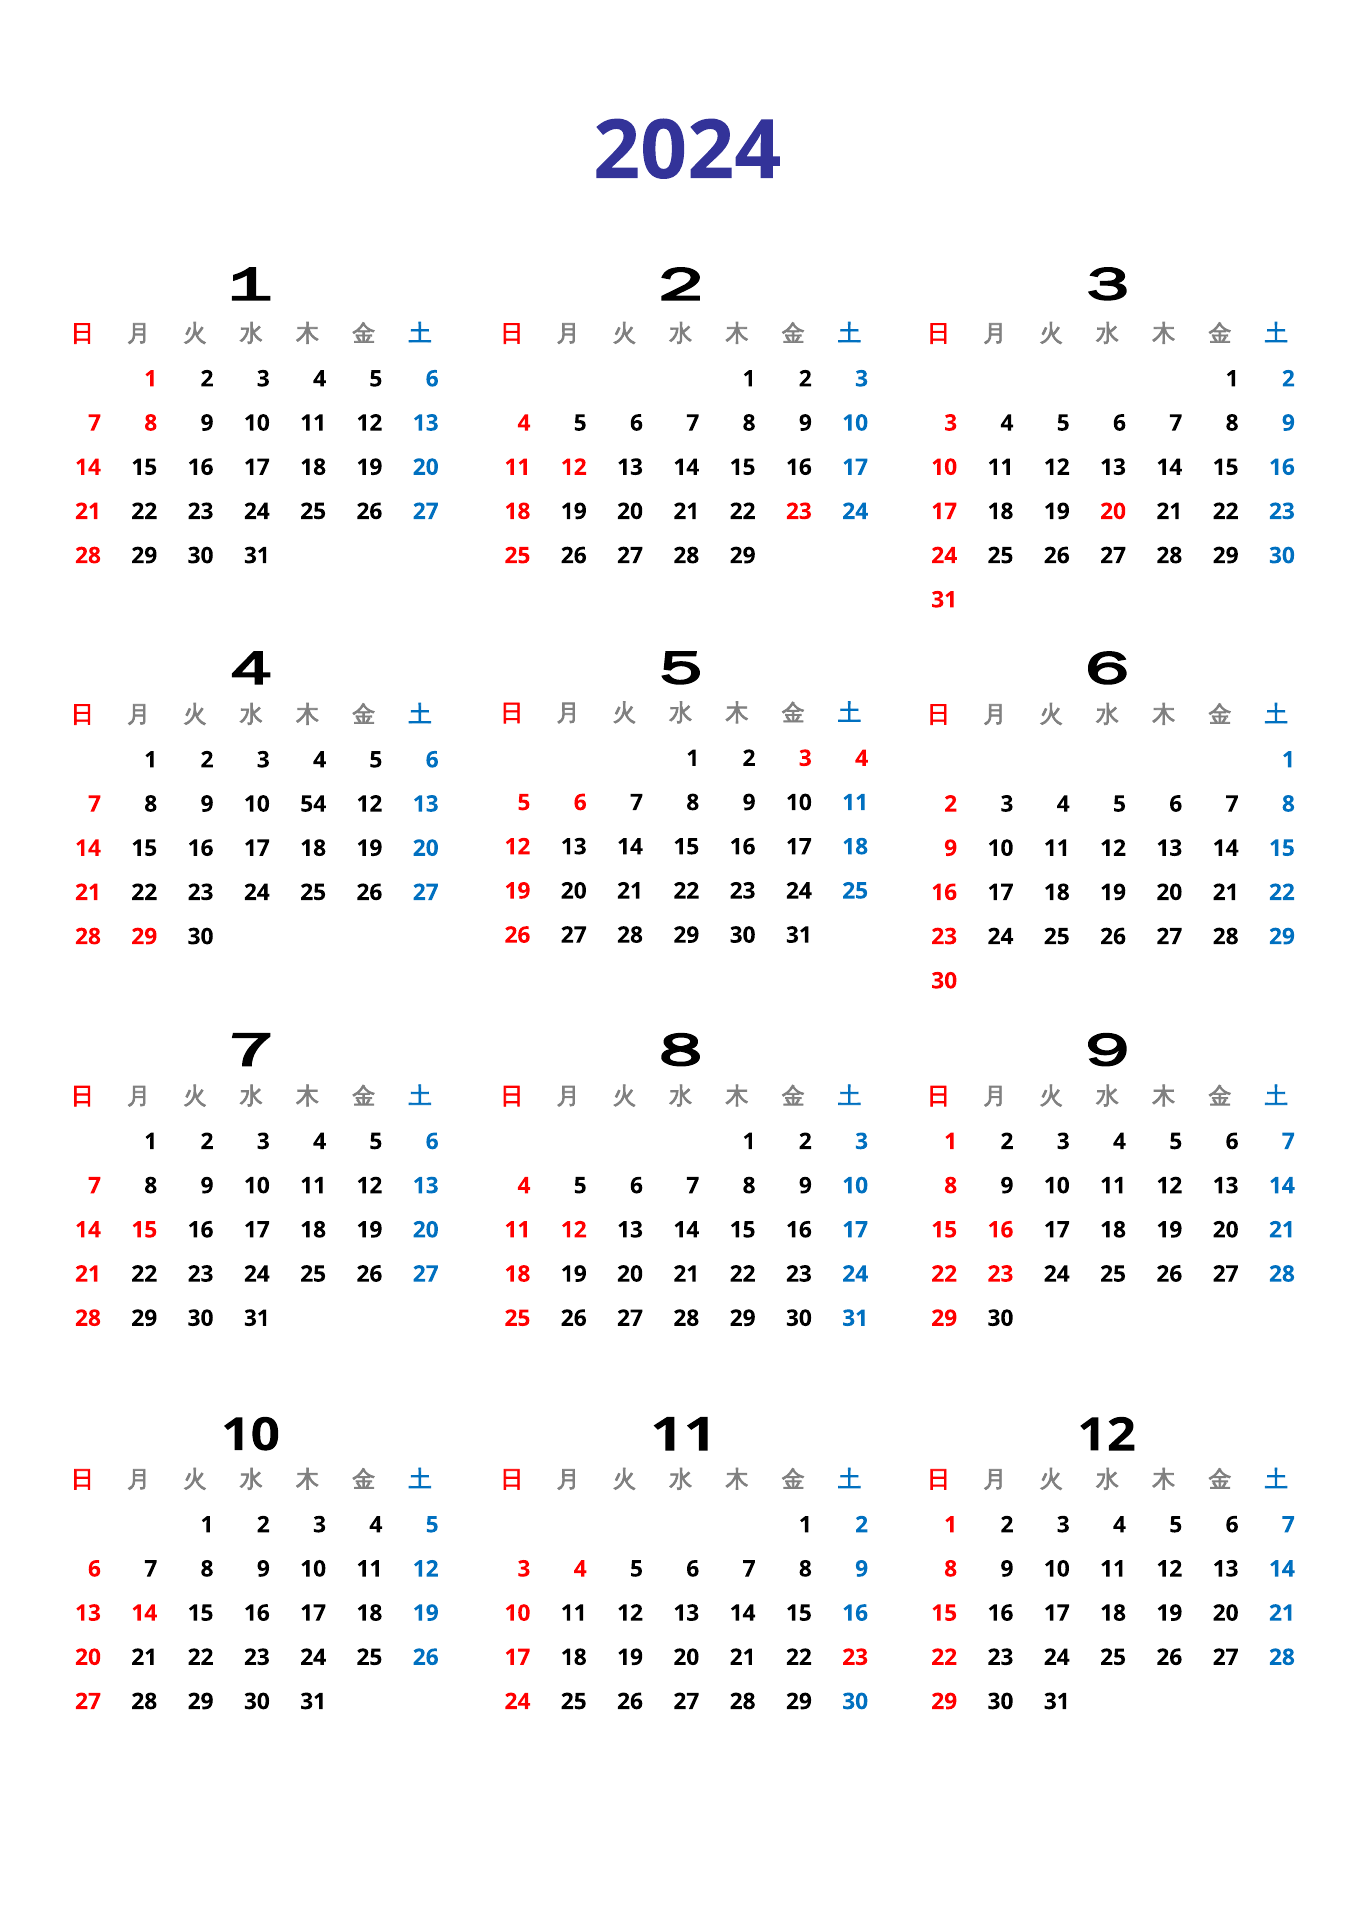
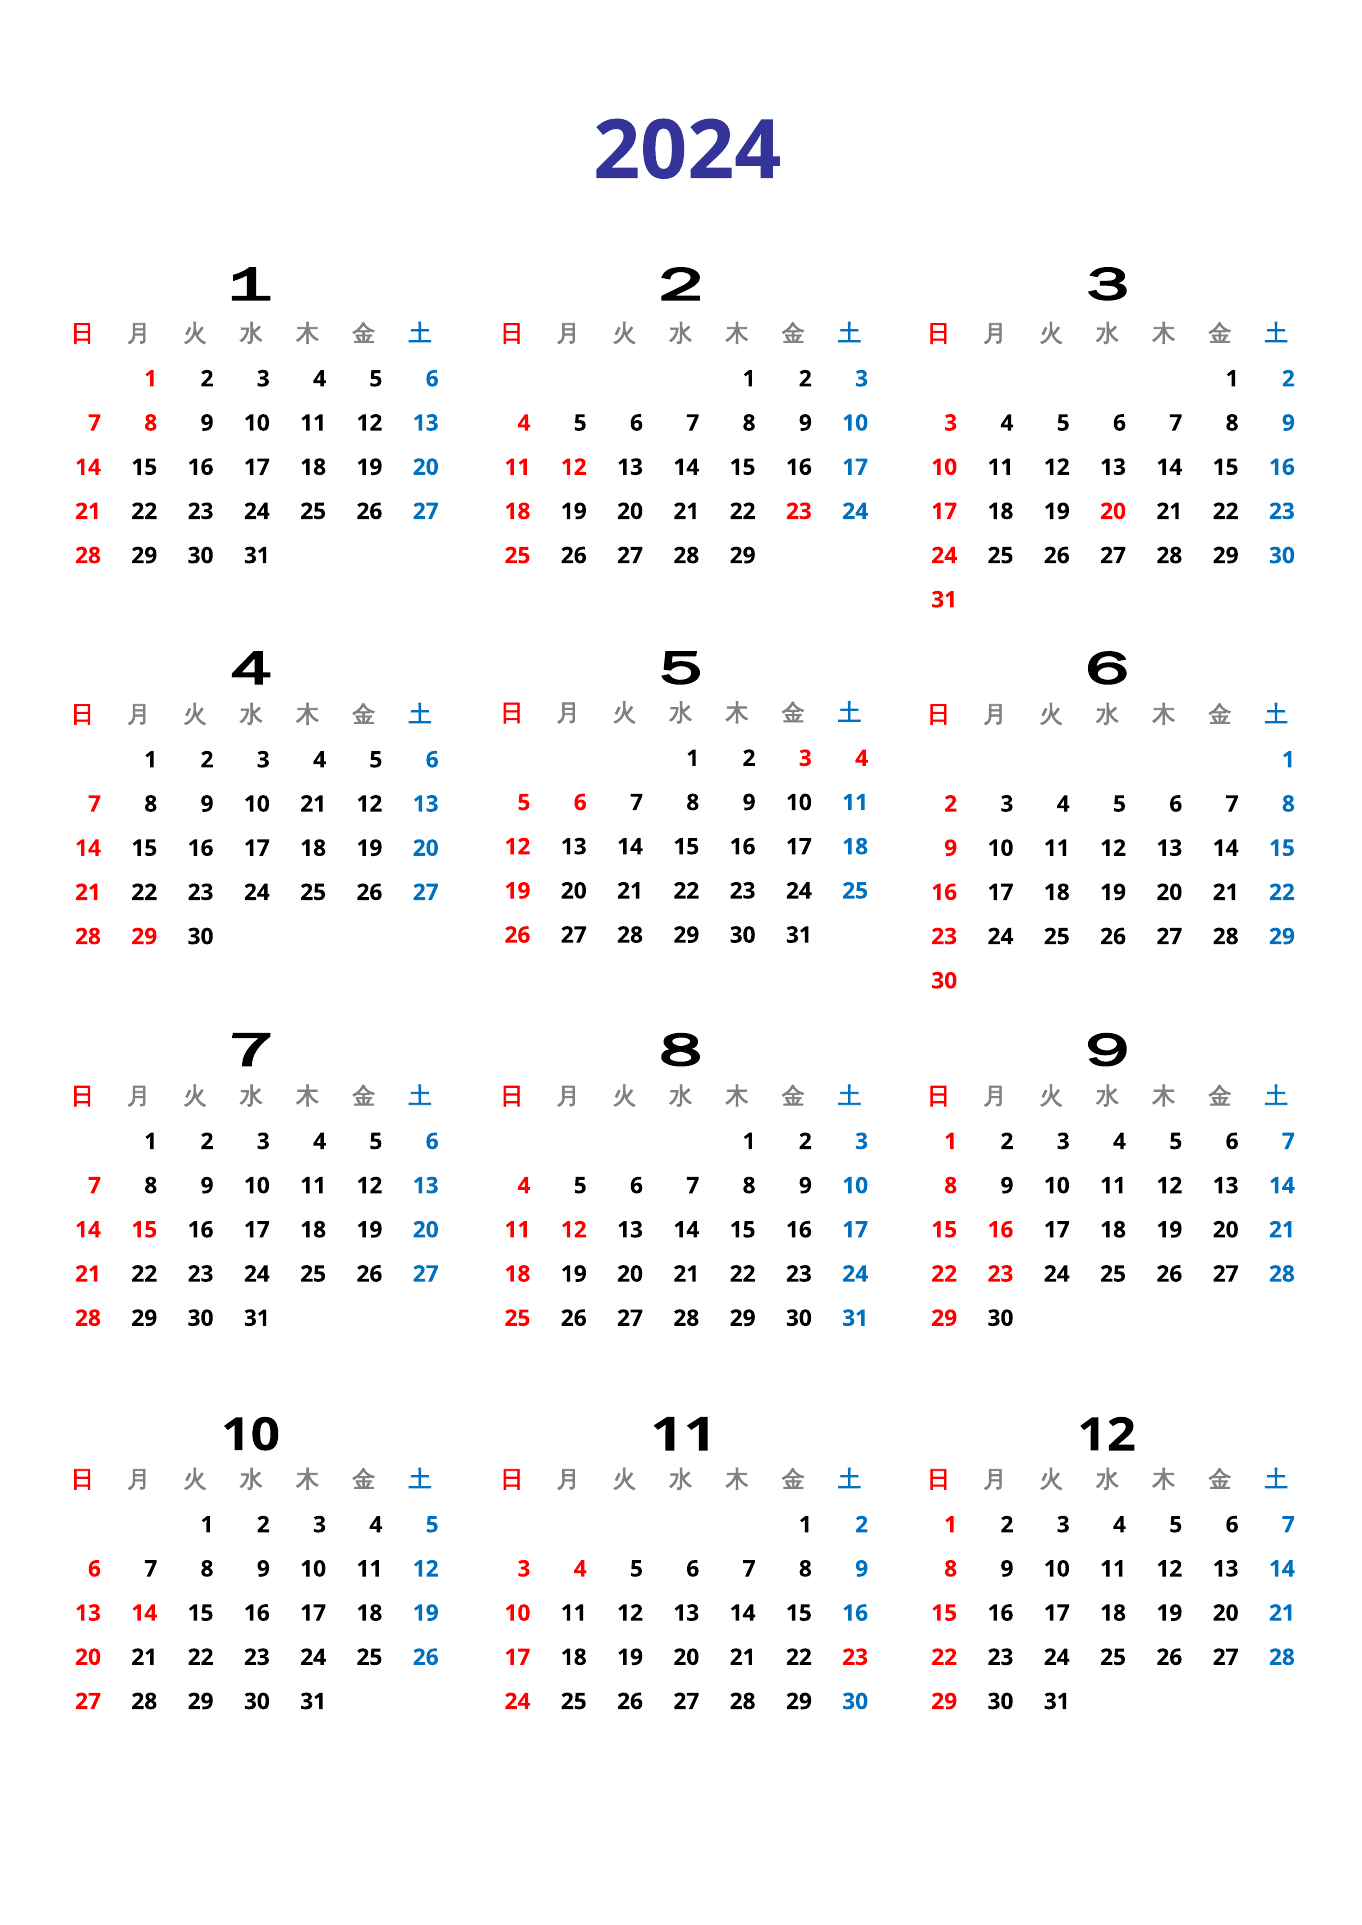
10 54: 54 -> 21
